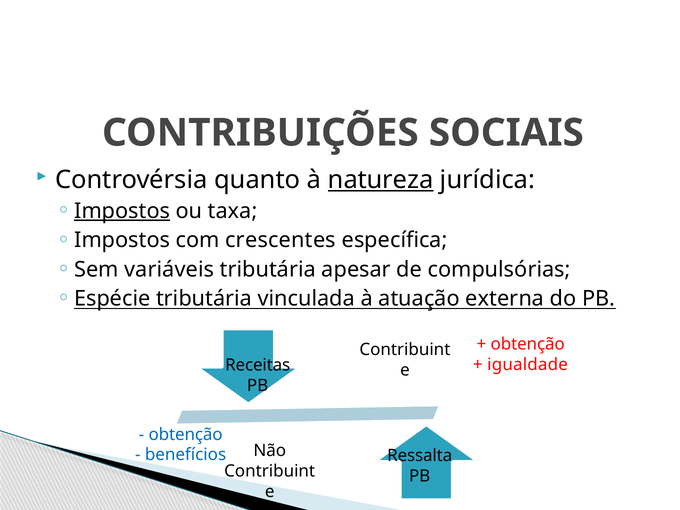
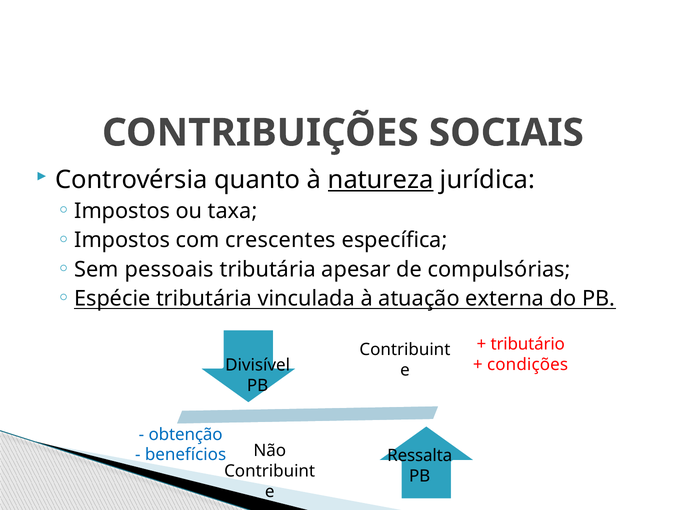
Impostos at (122, 211) underline: present -> none
variáveis: variáveis -> pessoais
obtenção at (528, 344): obtenção -> tributário
igualdade: igualdade -> condições
Receitas: Receitas -> Divisível
